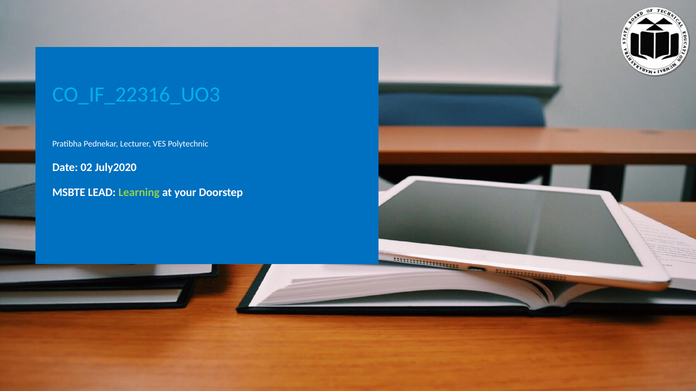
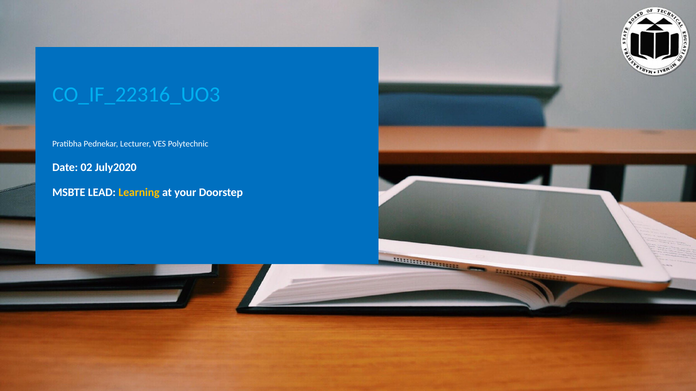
Learning colour: light green -> yellow
